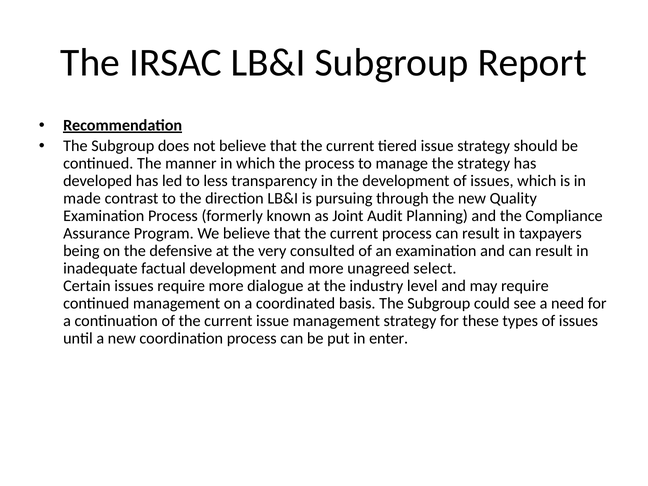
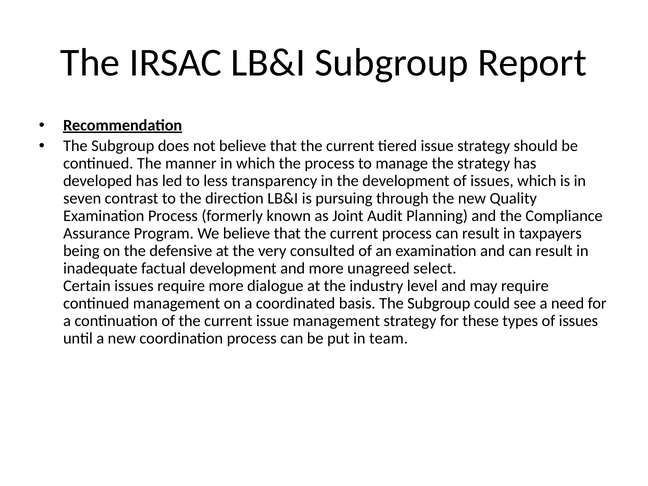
made: made -> seven
enter: enter -> team
